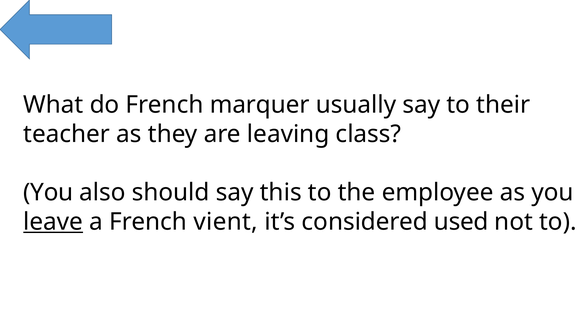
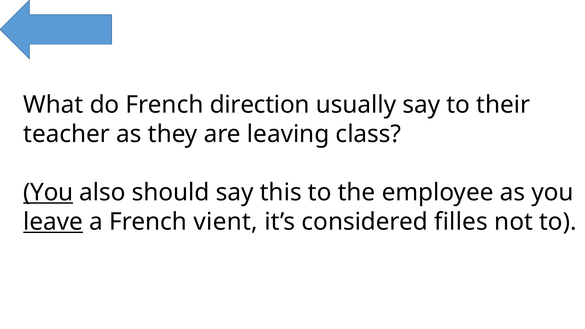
marquer: marquer -> direction
You at (48, 193) underline: none -> present
used: used -> filles
